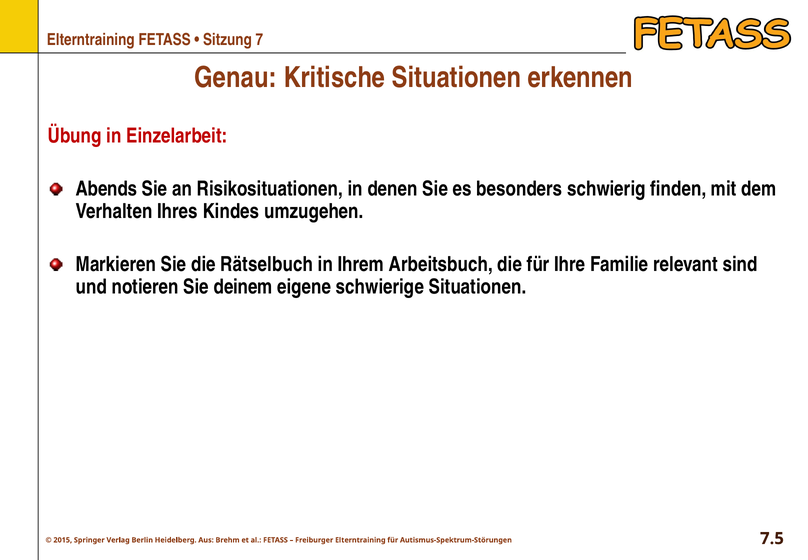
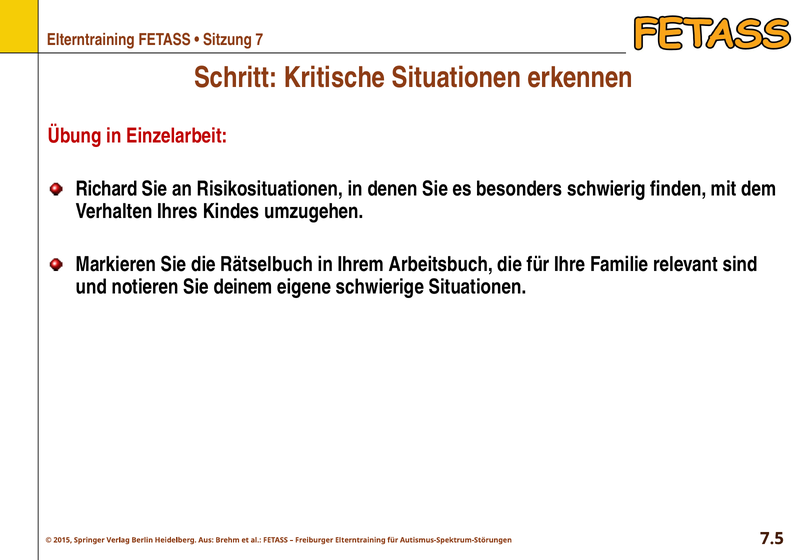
Genau: Genau -> Schritt
Abends: Abends -> Richard
